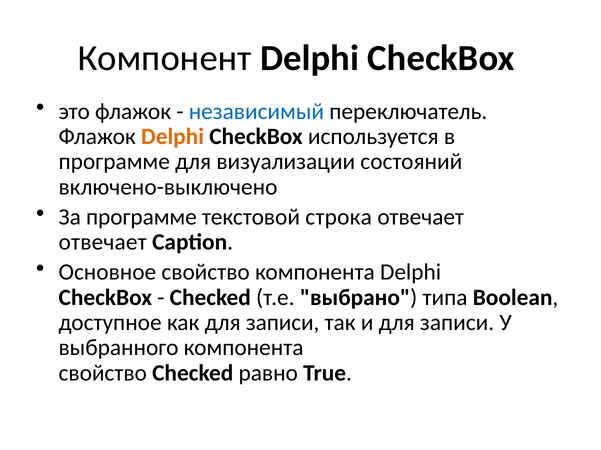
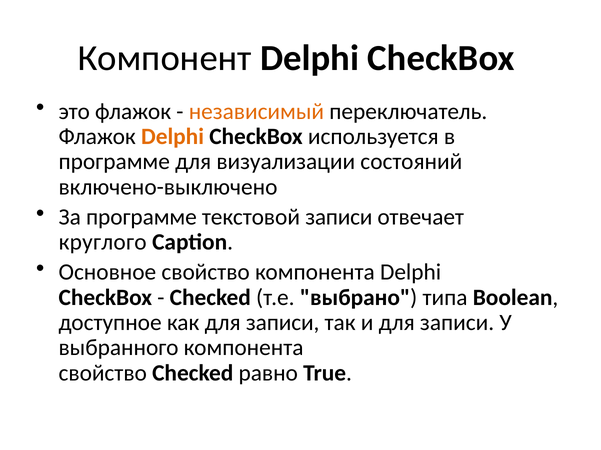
независимый colour: blue -> orange
текстовой строка: строка -> записи
отвечает at (103, 243): отвечает -> круглого
